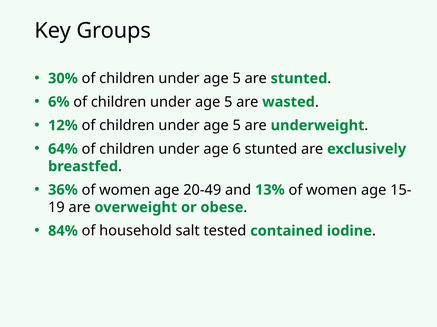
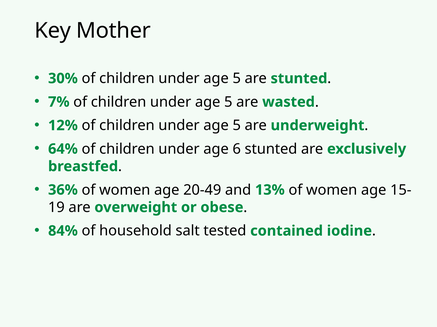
Groups: Groups -> Mother
6%: 6% -> 7%
